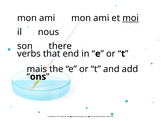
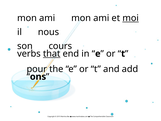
there: there -> cours
that underline: none -> present
mais: mais -> pour
